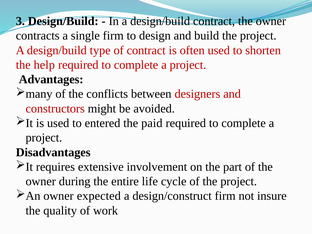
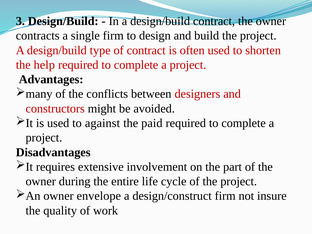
entered: entered -> against
expected: expected -> envelope
